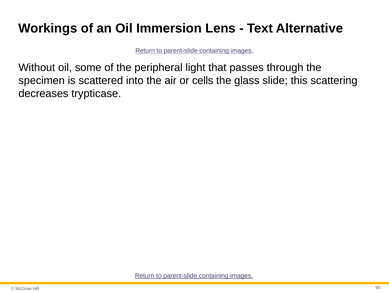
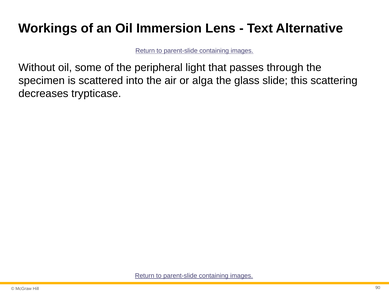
cells: cells -> alga
